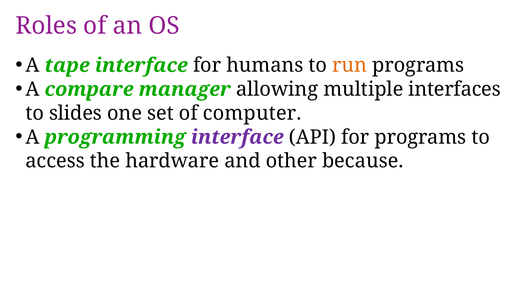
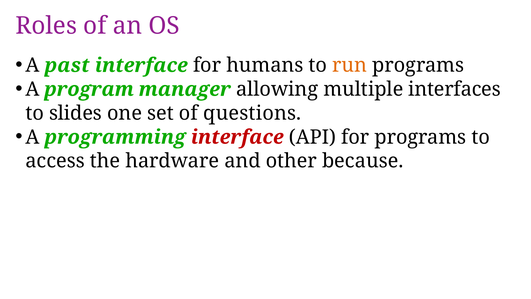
tape: tape -> past
compare: compare -> program
computer: computer -> questions
interface at (237, 137) colour: purple -> red
